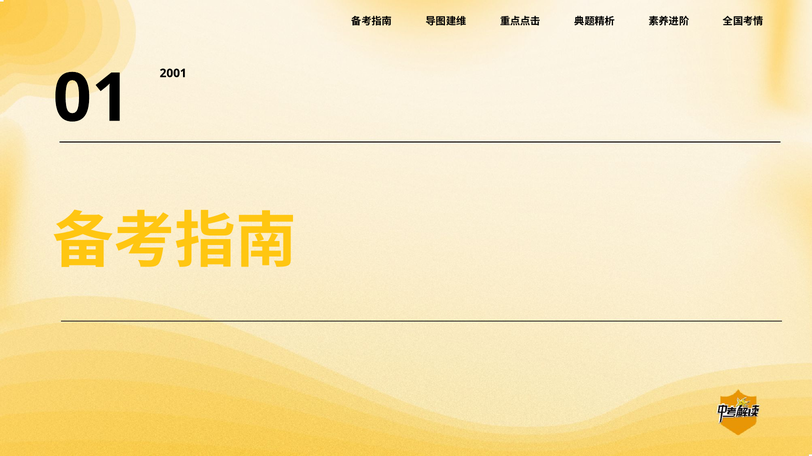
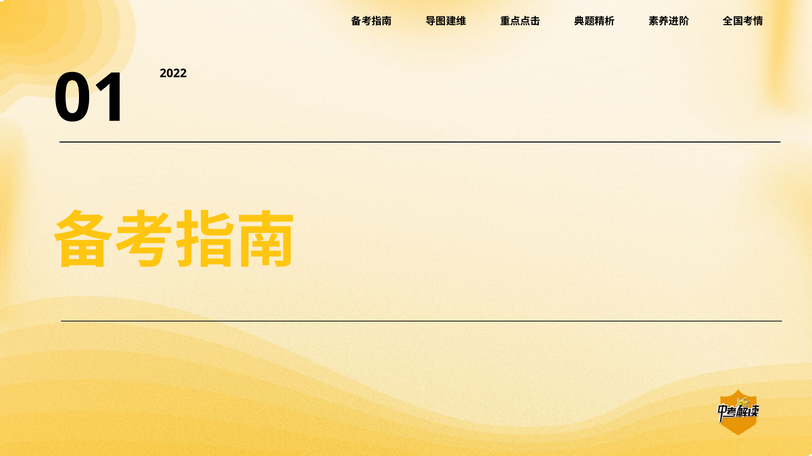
2001: 2001 -> 2022
